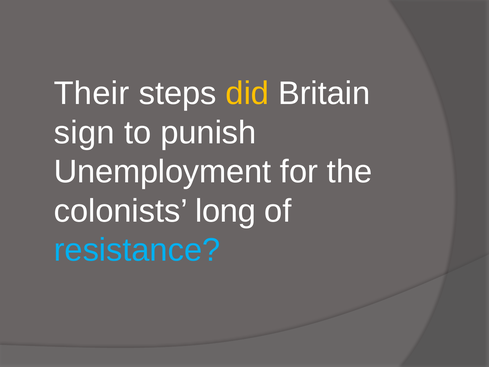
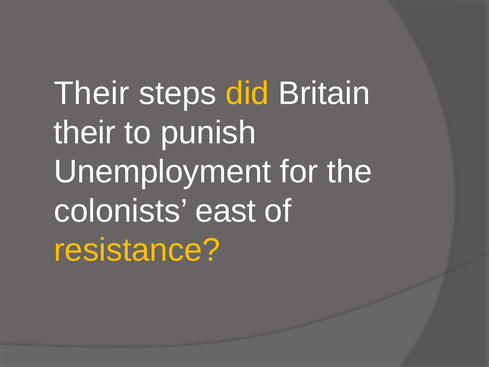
sign at (84, 133): sign -> their
long: long -> east
resistance colour: light blue -> yellow
